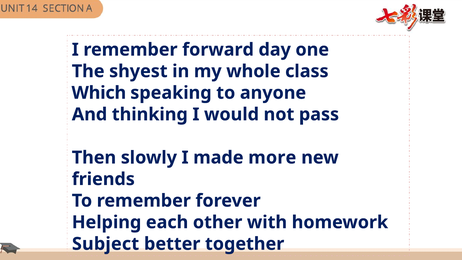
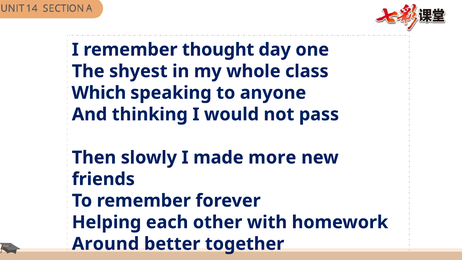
forward: forward -> thought
Subject: Subject -> Around
